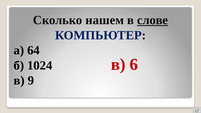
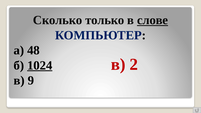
нашем: нашем -> только
64: 64 -> 48
6: 6 -> 2
1024 underline: none -> present
